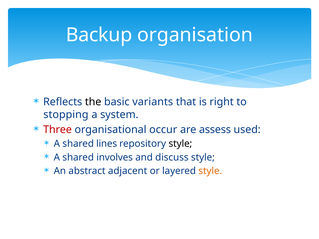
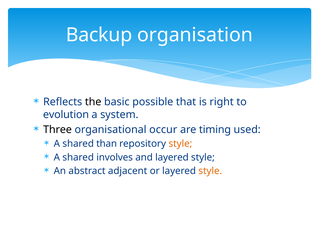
variants: variants -> possible
stopping: stopping -> evolution
Three colour: red -> black
assess: assess -> timing
lines: lines -> than
style at (180, 144) colour: black -> orange
and discuss: discuss -> layered
